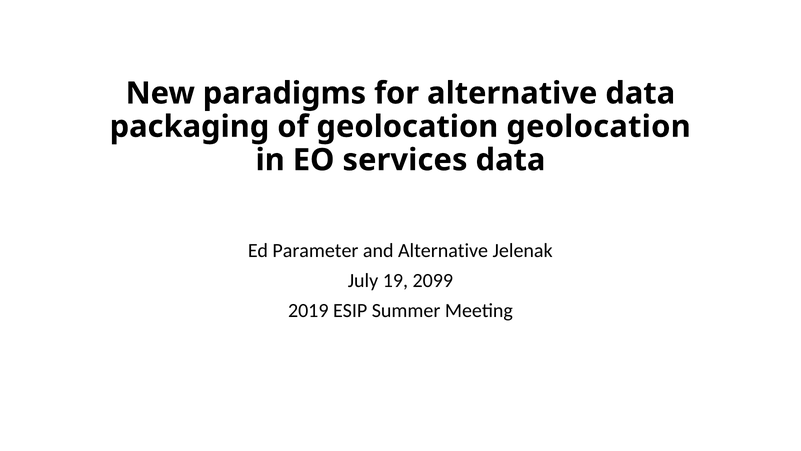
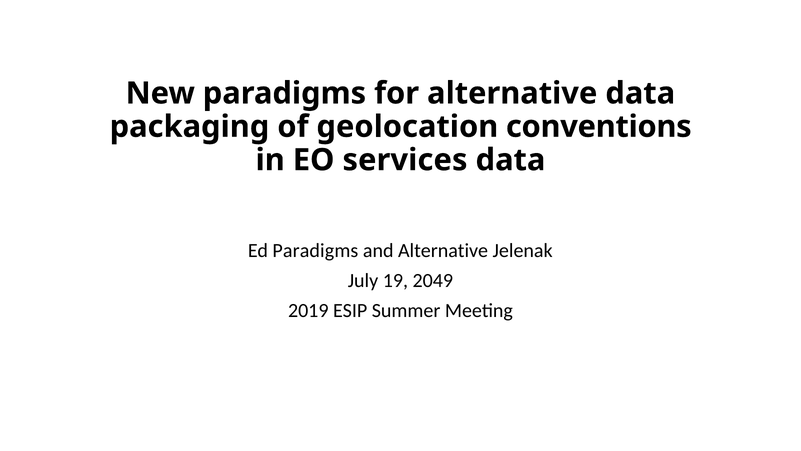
geolocation geolocation: geolocation -> conventions
Ed Parameter: Parameter -> Paradigms
2099: 2099 -> 2049
